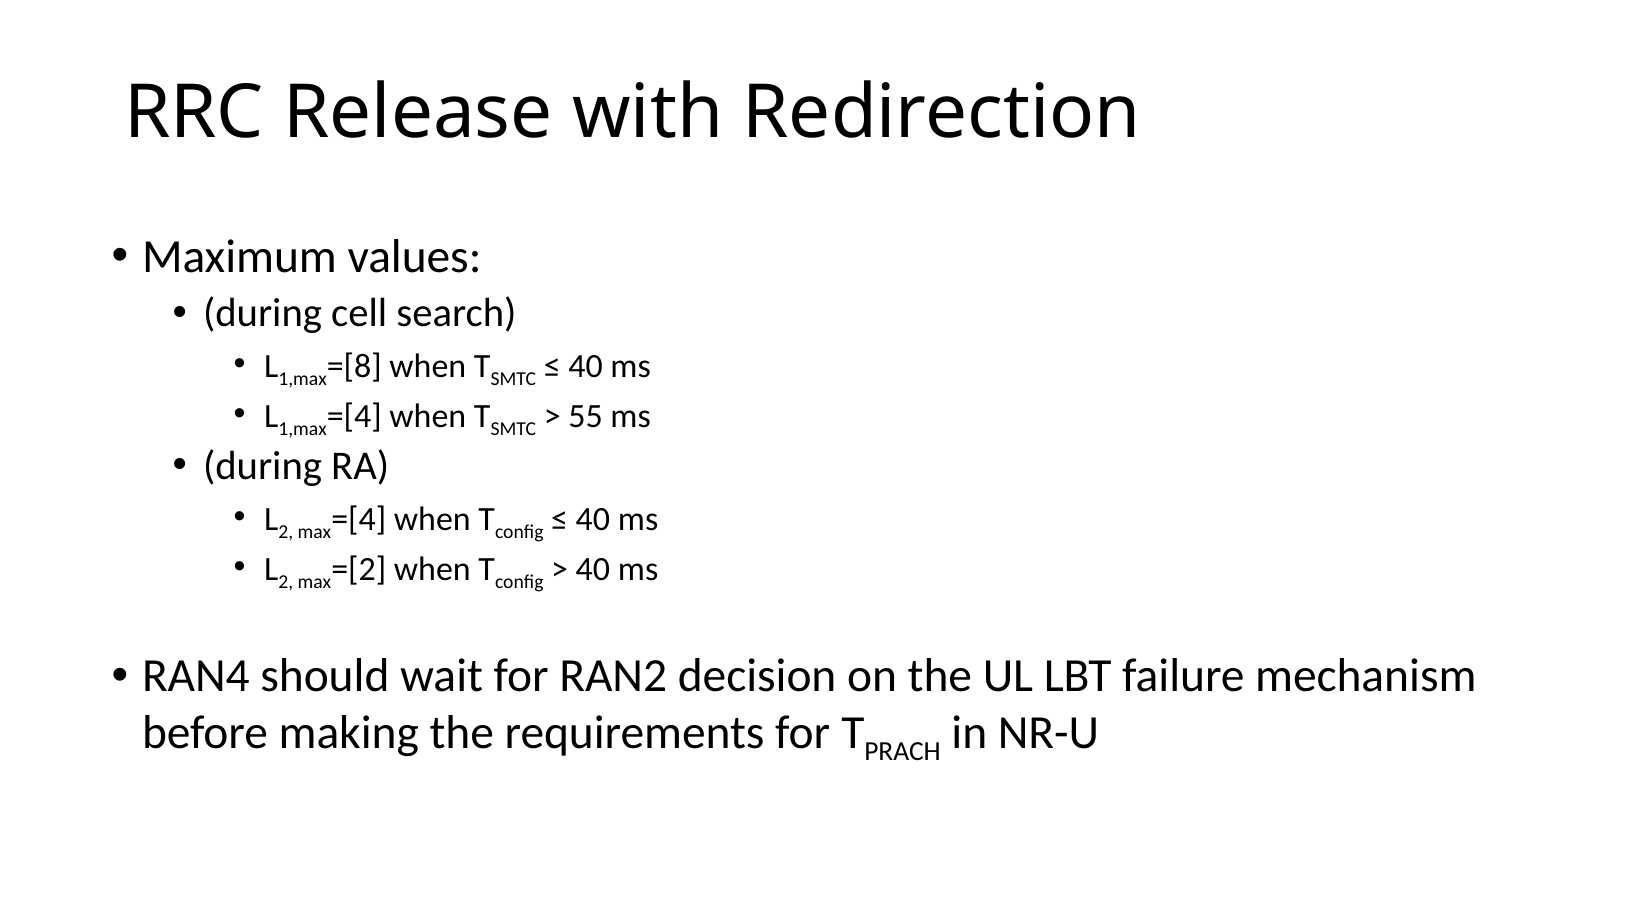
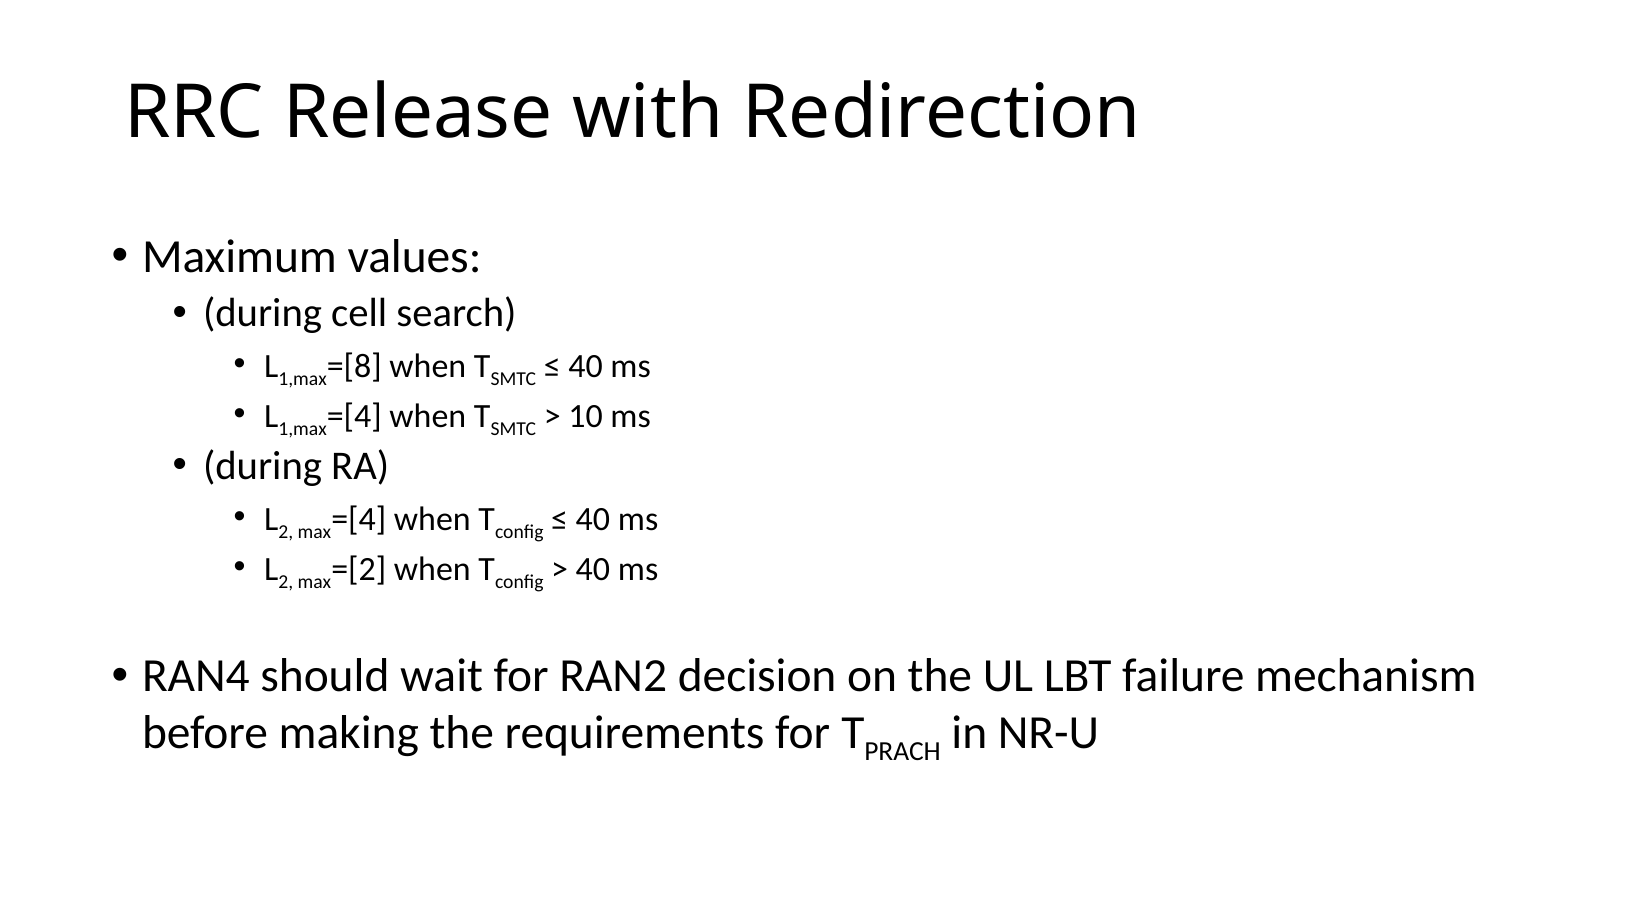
55: 55 -> 10
